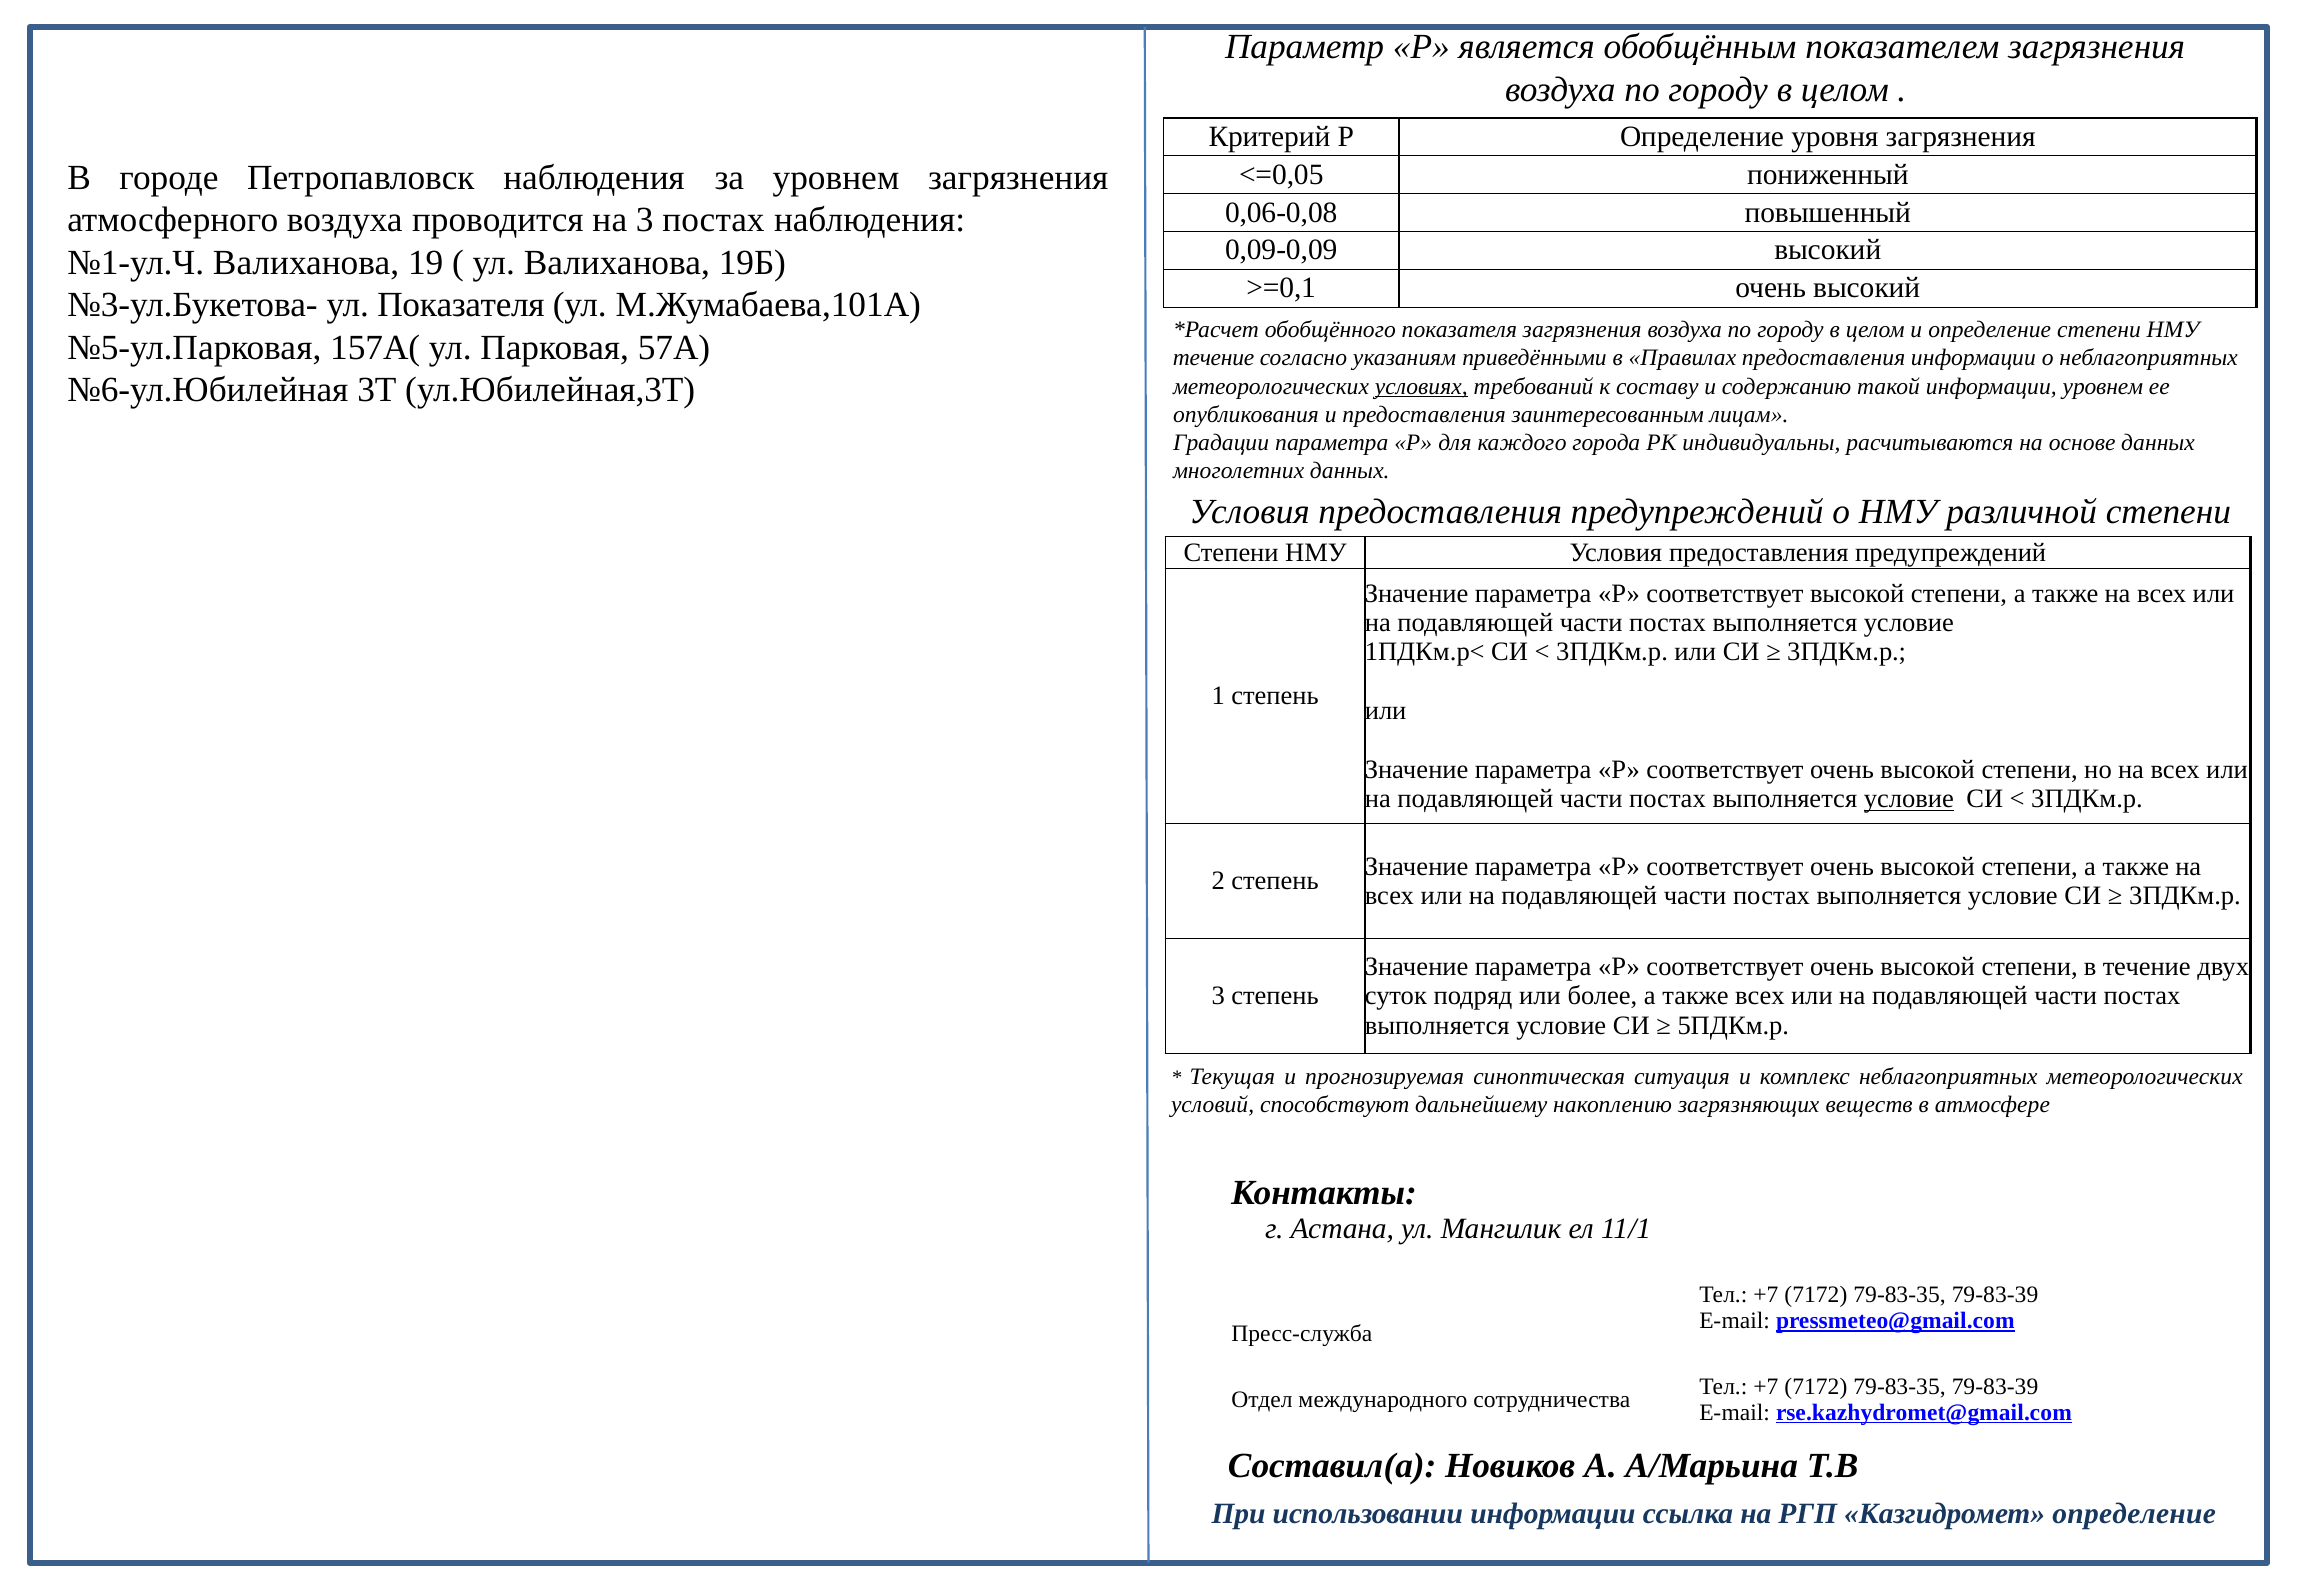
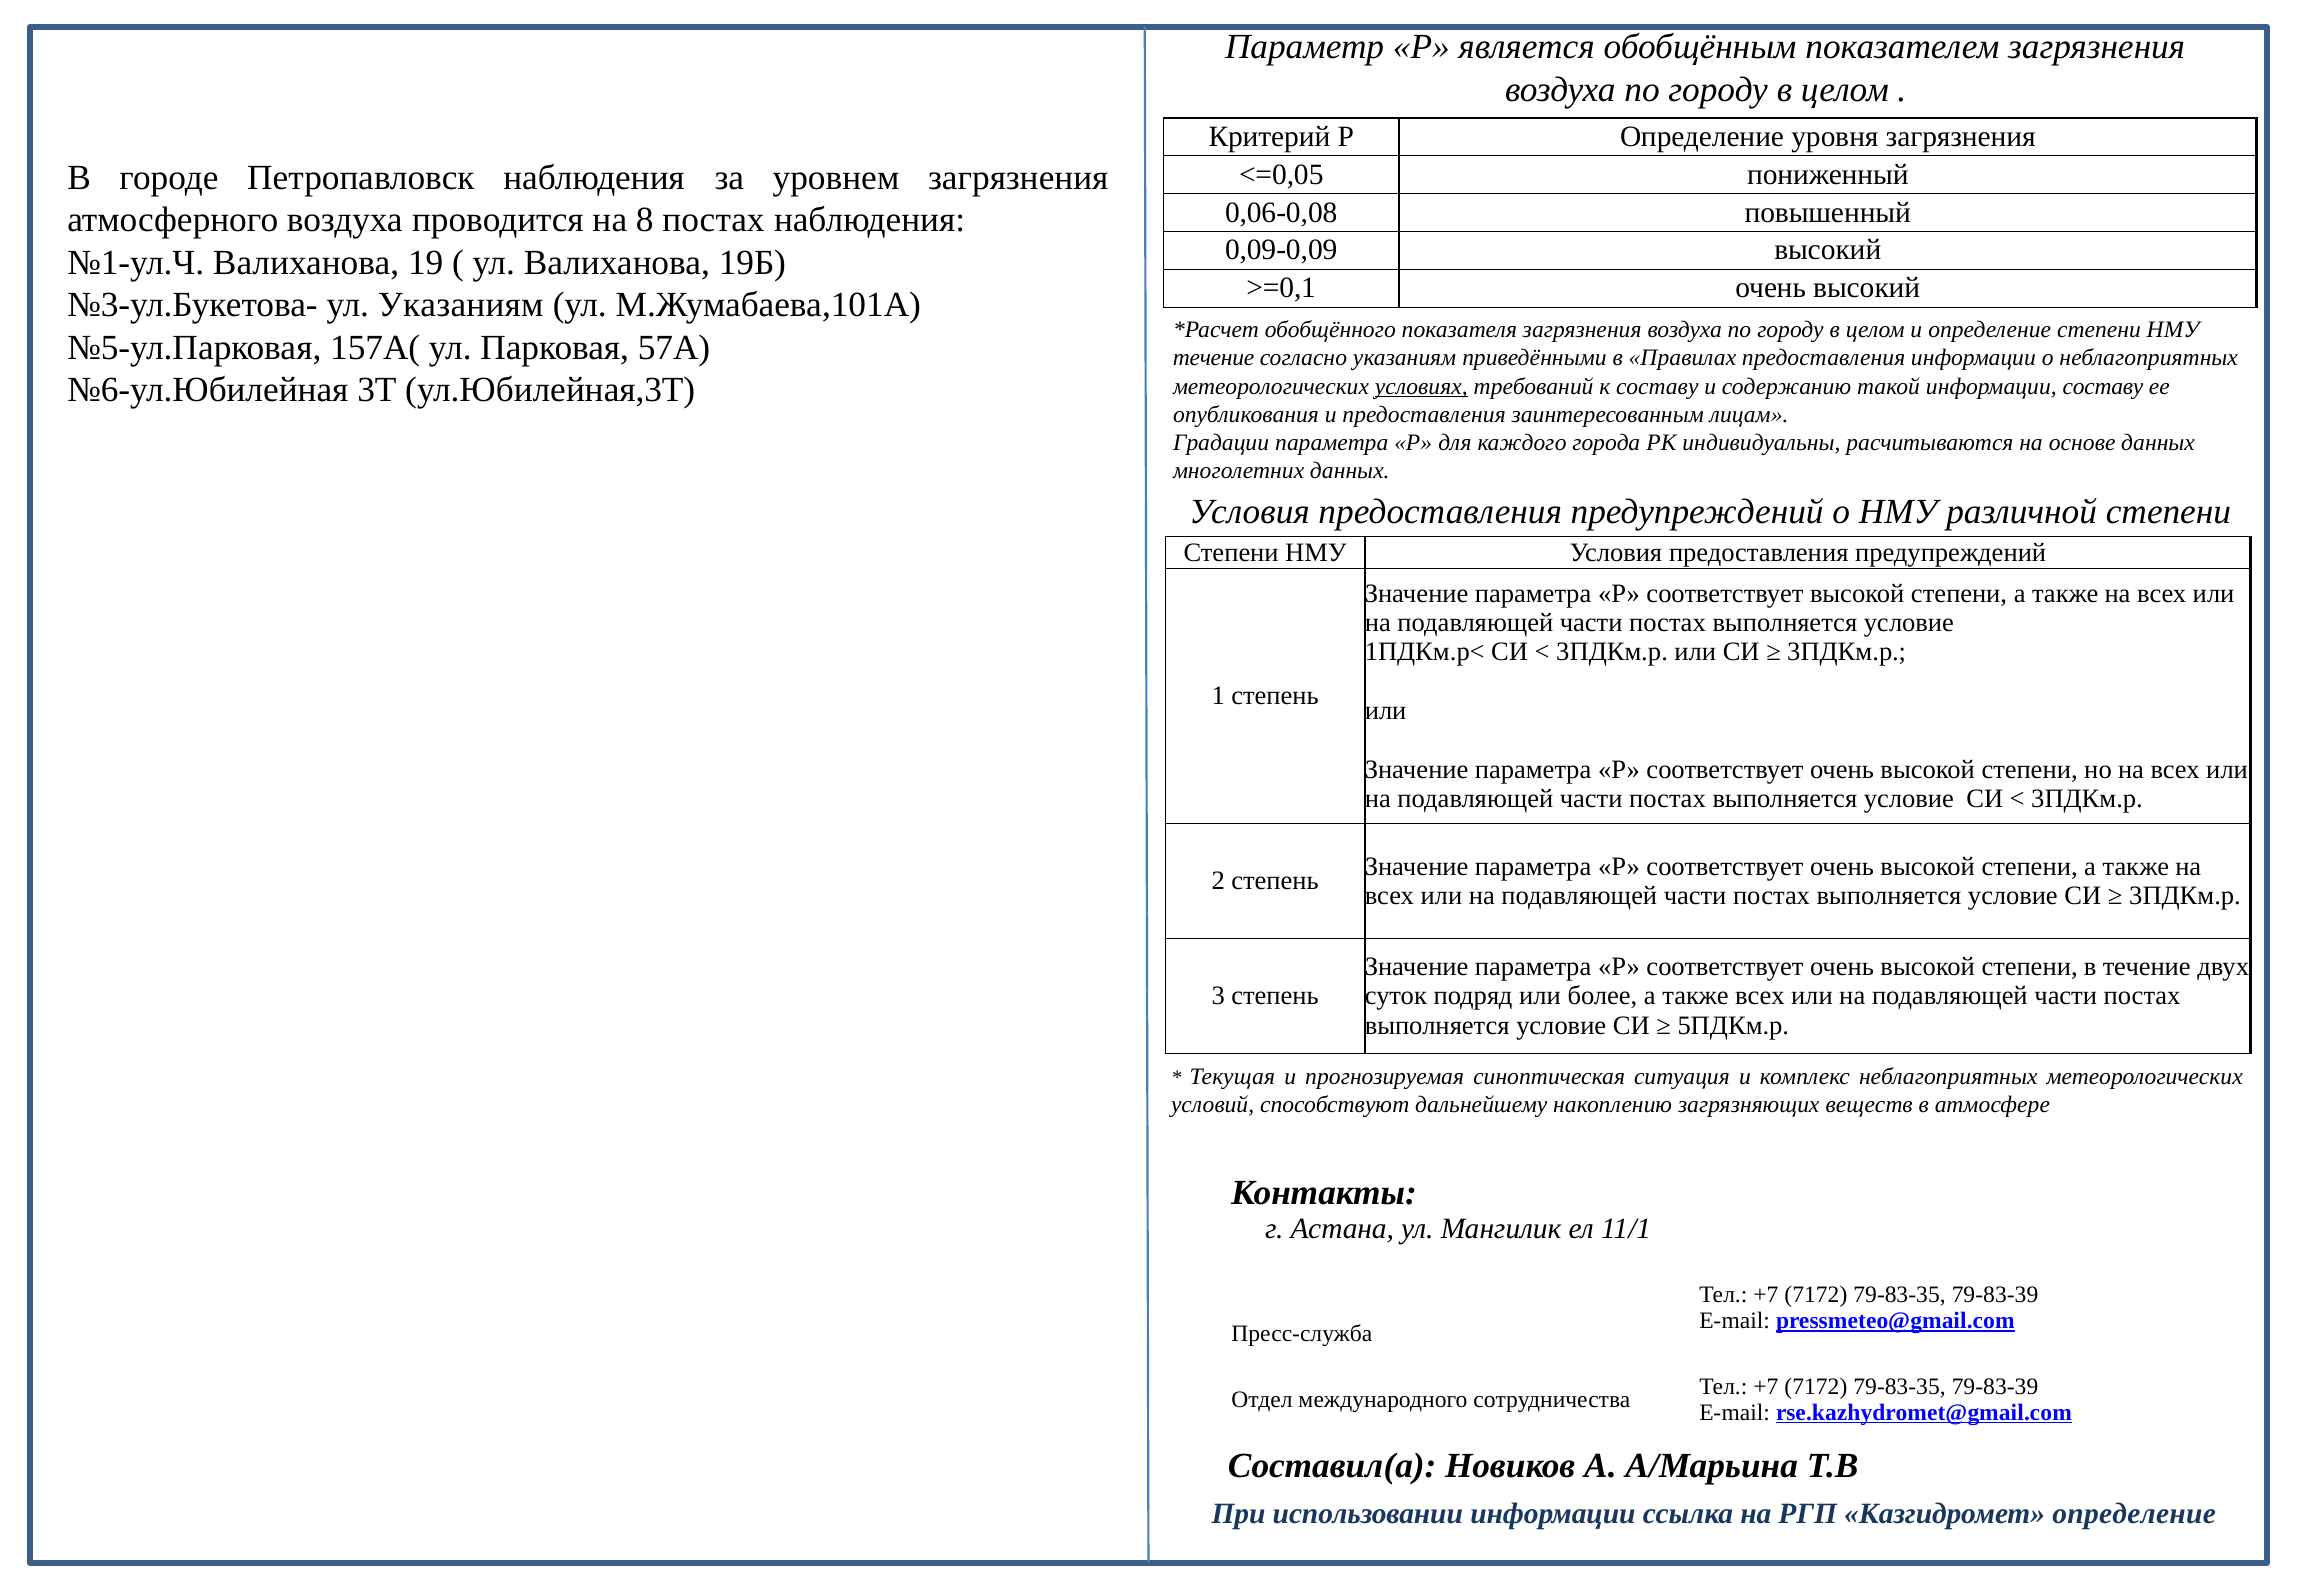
на 3: 3 -> 8
ул Показателя: Показателя -> Указаниям
информации уровнем: уровнем -> составу
условие at (1909, 799) underline: present -> none
